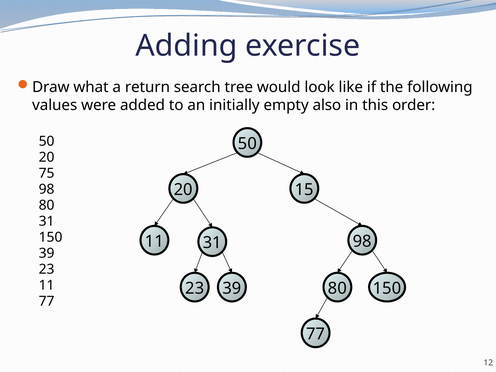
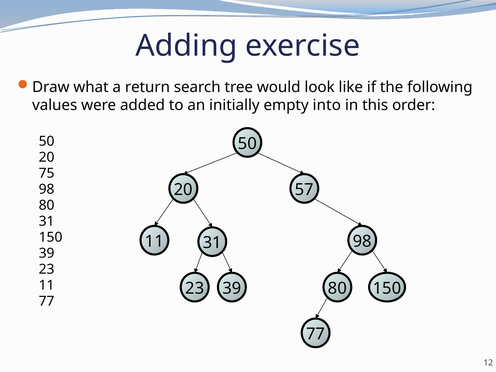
also: also -> into
15: 15 -> 57
